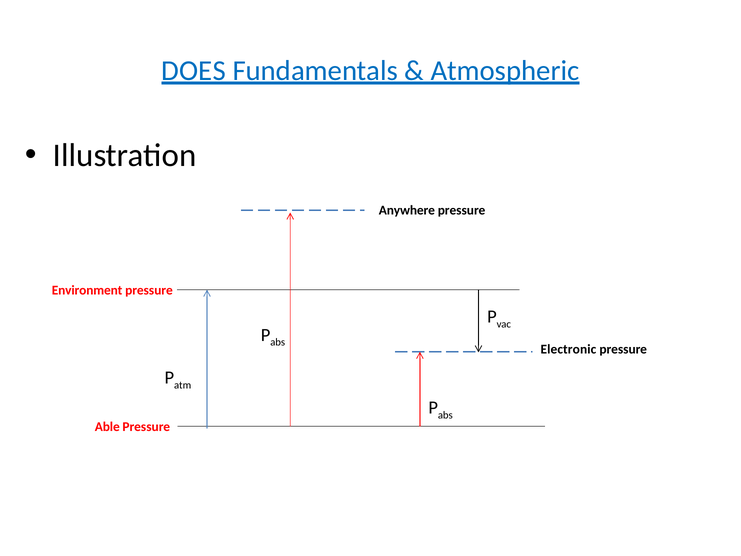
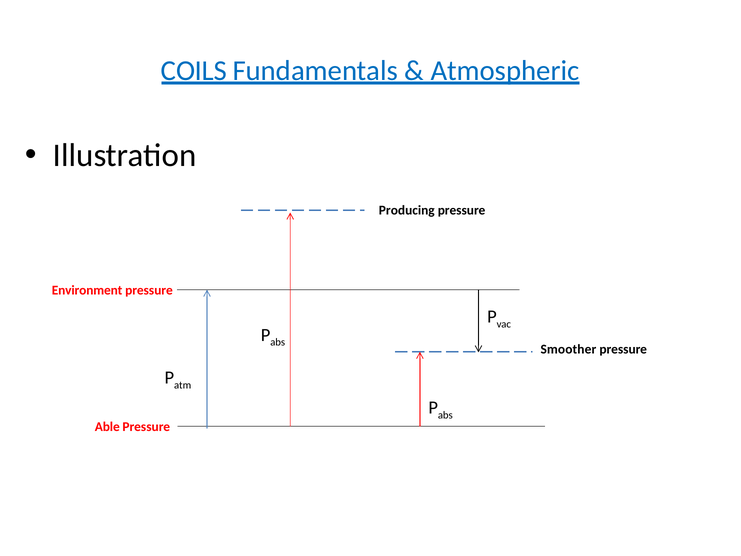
DOES: DOES -> COILS
Anywhere: Anywhere -> Producing
Electronic: Electronic -> Smoother
